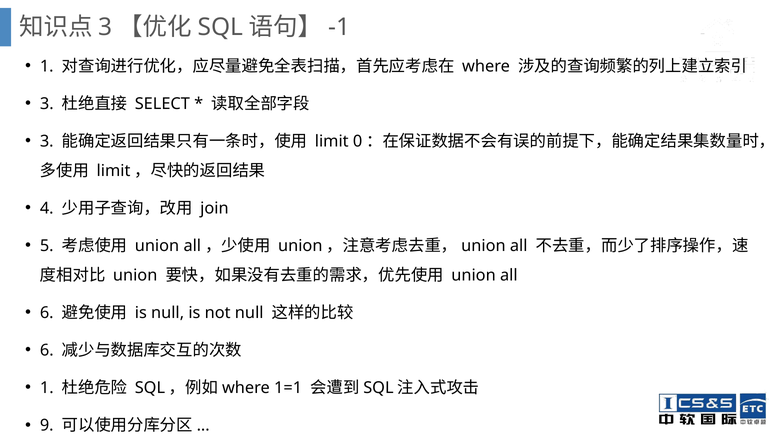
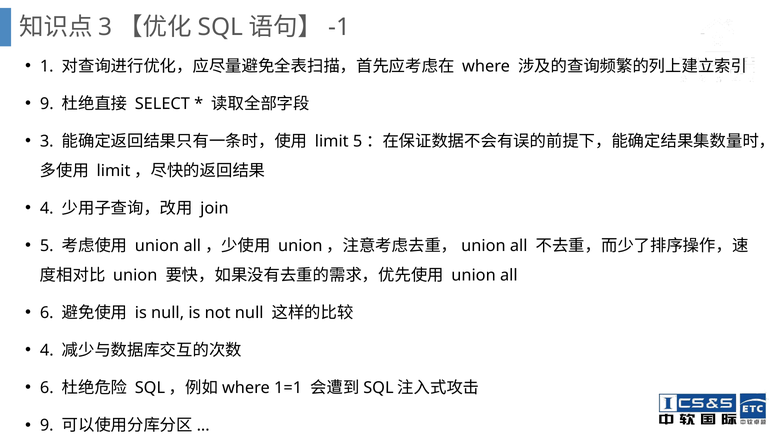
3 at (47, 104): 3 -> 9
limit 0: 0 -> 5
6 at (47, 350): 6 -> 4
1 at (47, 388): 1 -> 6
